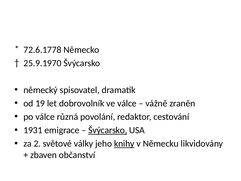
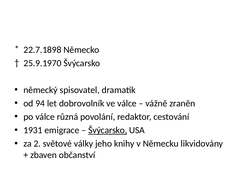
72.6.1778: 72.6.1778 -> 22.7.1898
19: 19 -> 94
knihy underline: present -> none
